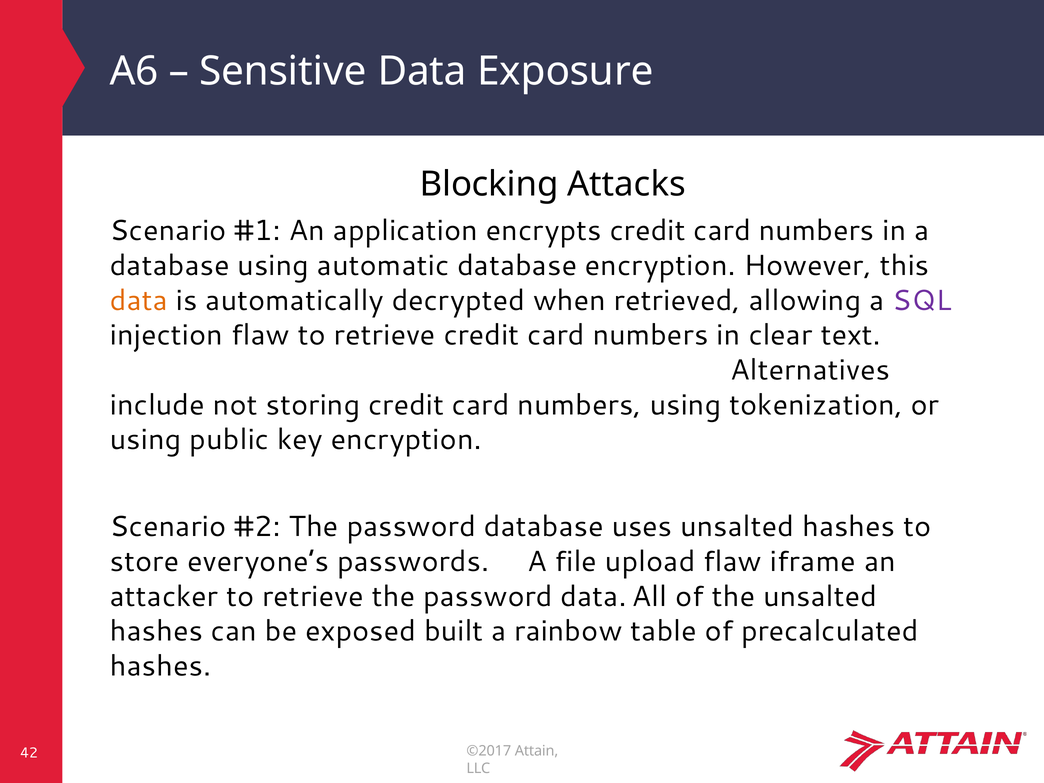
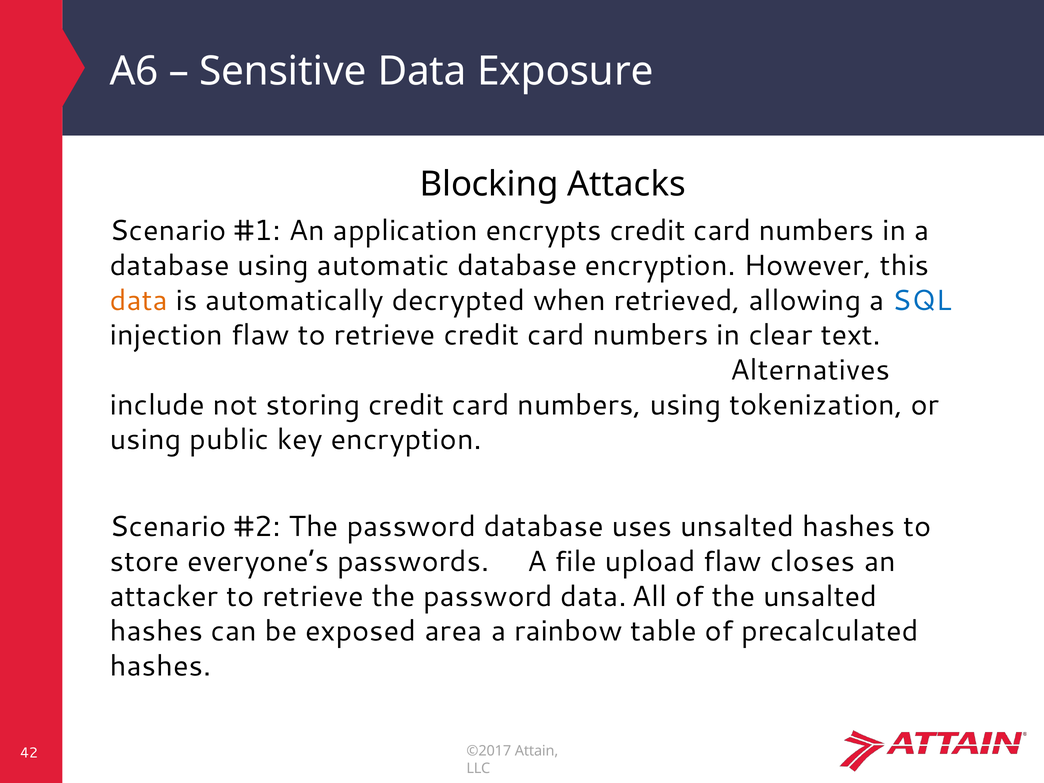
SQL colour: purple -> blue
iframe: iframe -> closes
built: built -> area
